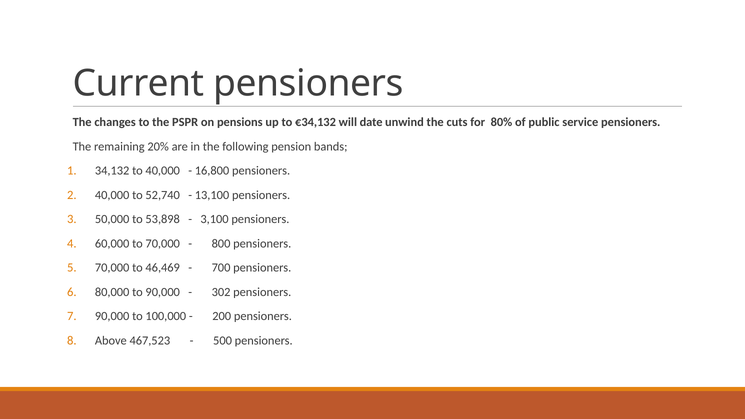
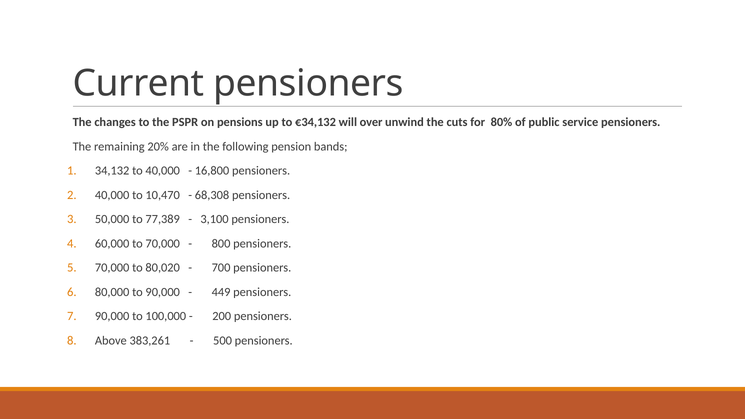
date: date -> over
52,740: 52,740 -> 10,470
13,100: 13,100 -> 68,308
53,898: 53,898 -> 77,389
46,469: 46,469 -> 80,020
302: 302 -> 449
467,523: 467,523 -> 383,261
